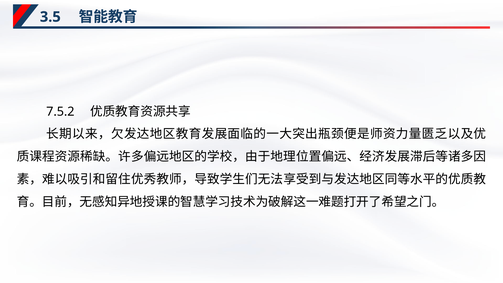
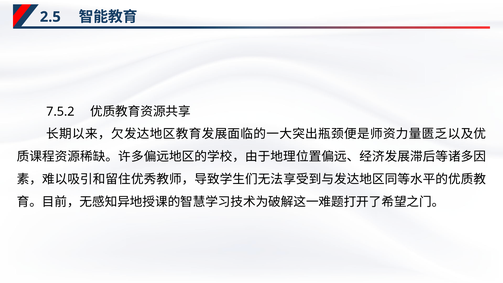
3.5: 3.5 -> 2.5
